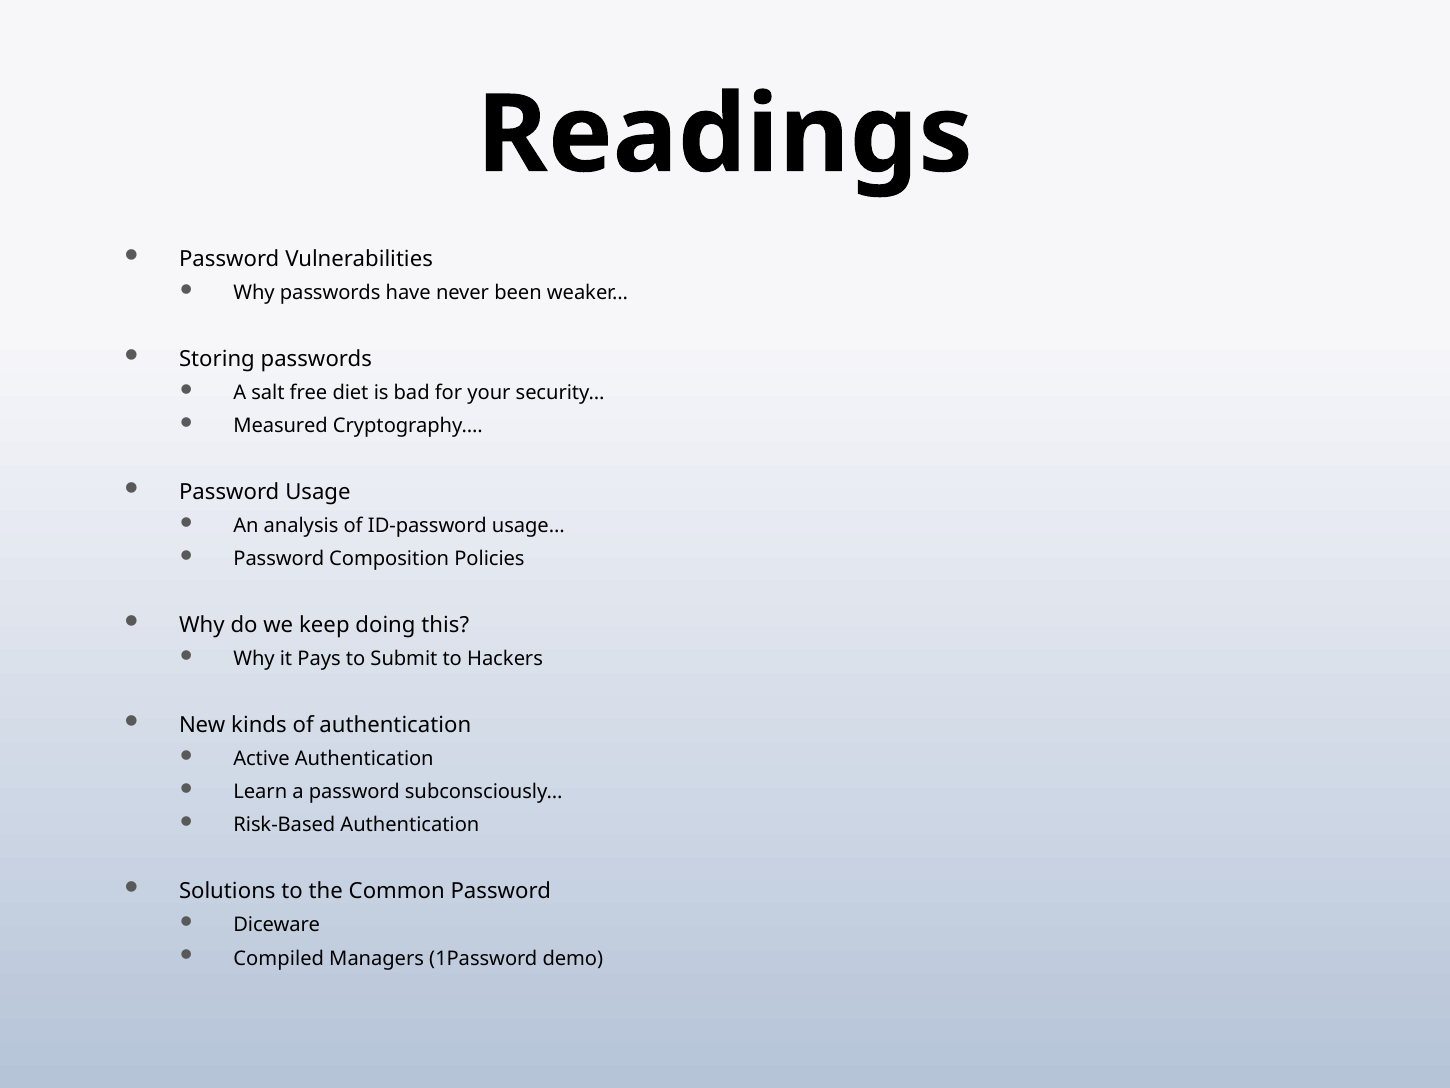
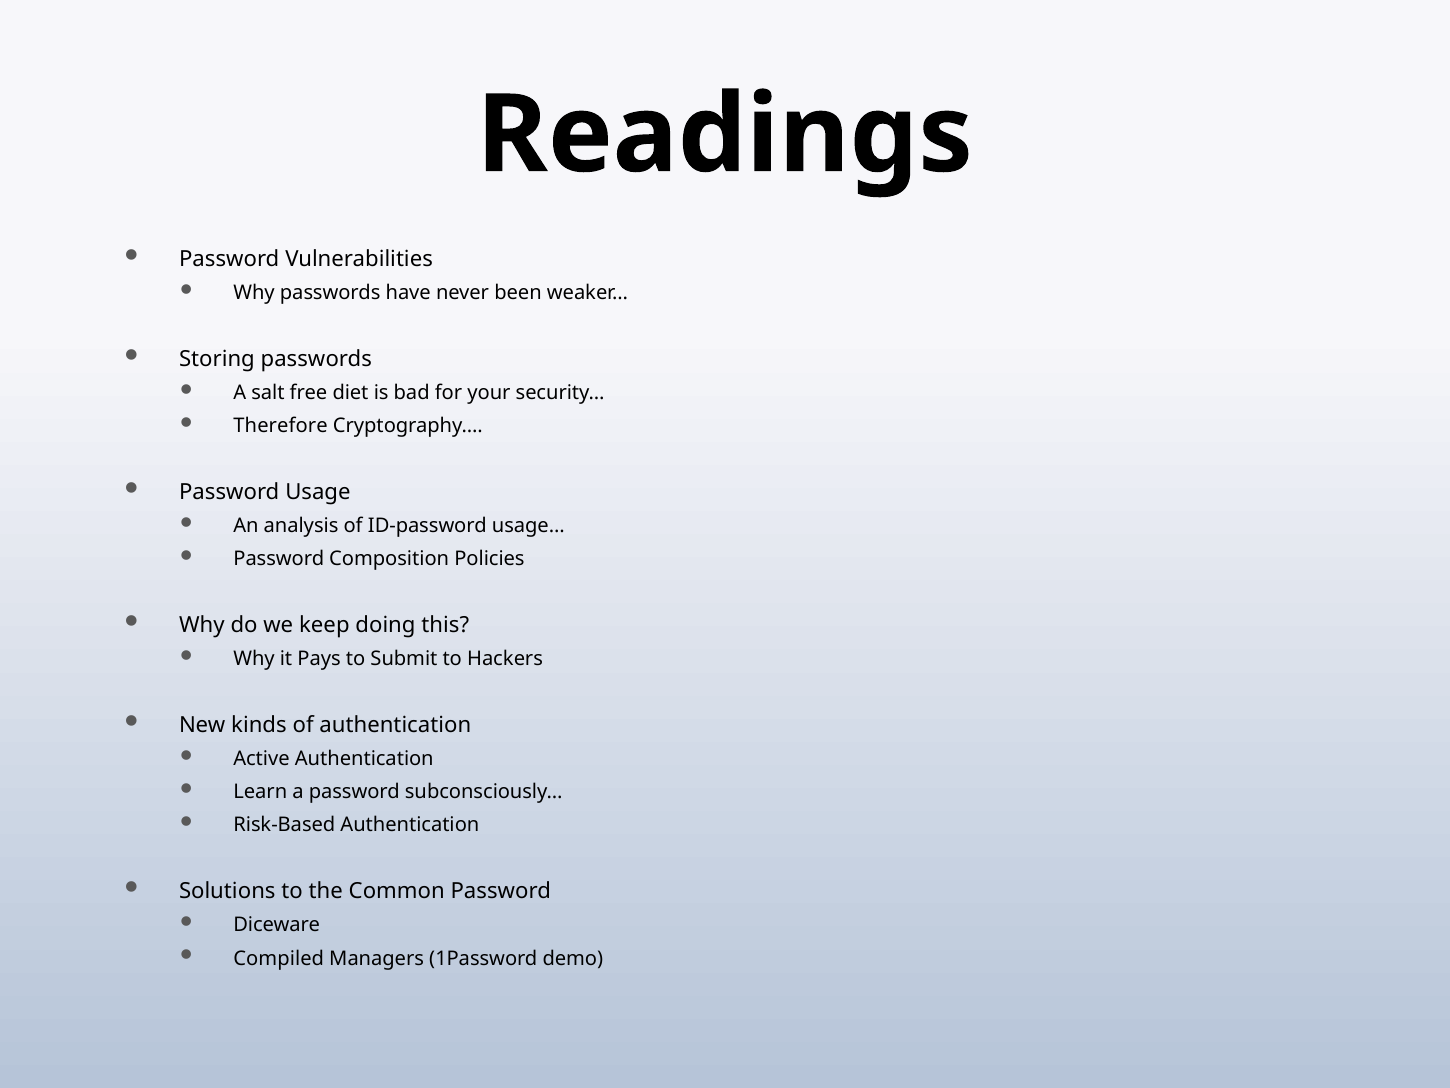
Measured: Measured -> Therefore
